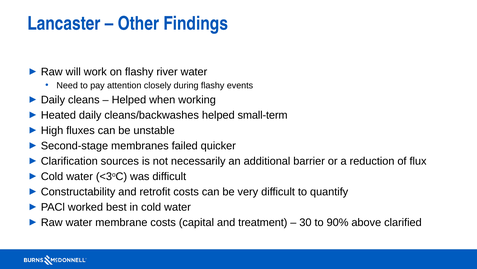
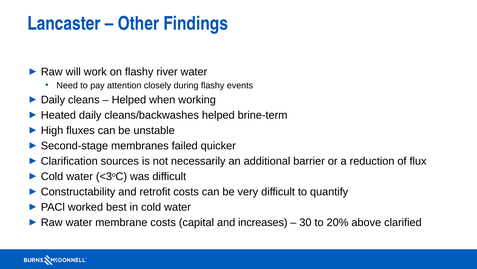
small-term: small-term -> brine-term
treatment: treatment -> increases
90%: 90% -> 20%
